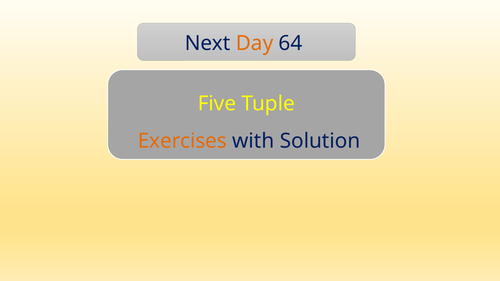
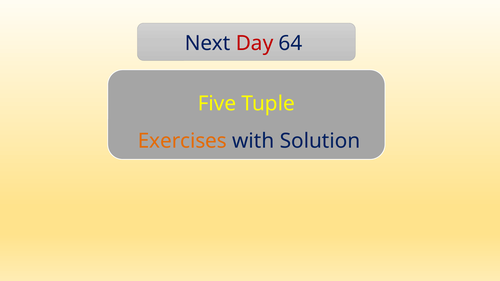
Day colour: orange -> red
